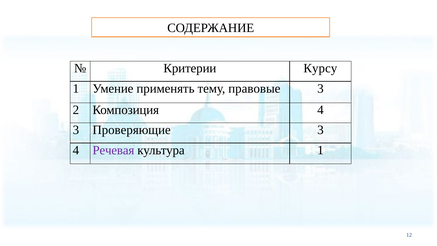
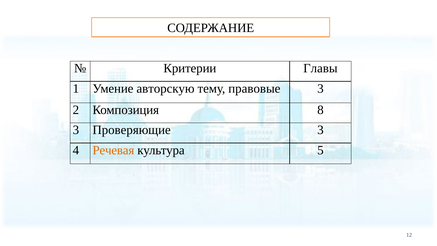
Курсу: Курсу -> Главы
применять: применять -> авторскую
Композиция 4: 4 -> 8
Речевая colour: purple -> orange
культура 1: 1 -> 5
